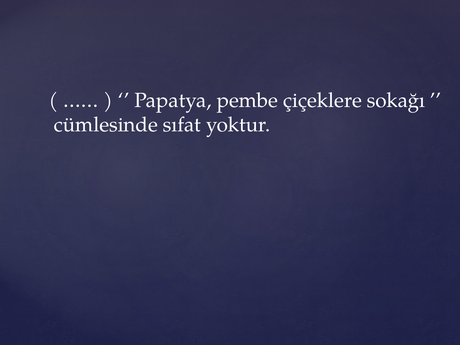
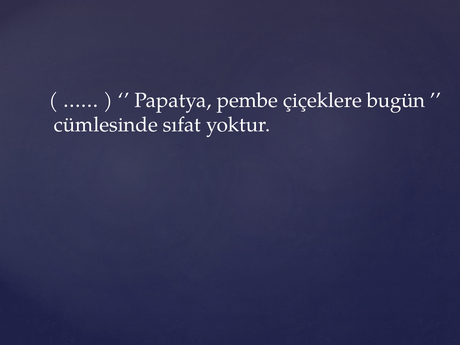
sokağı: sokağı -> bugün
